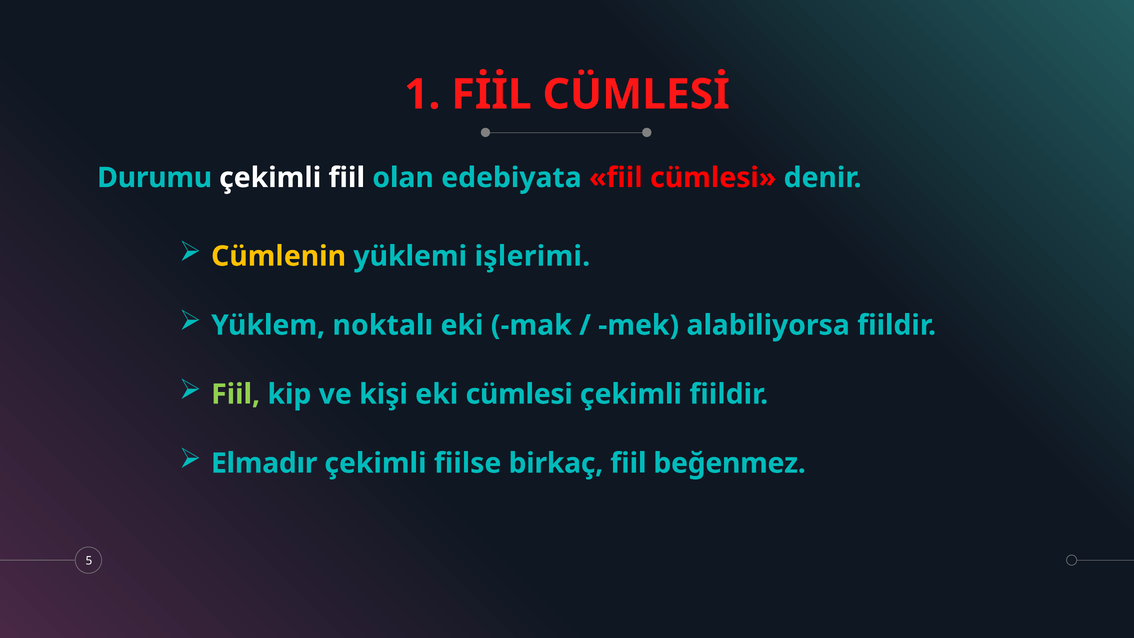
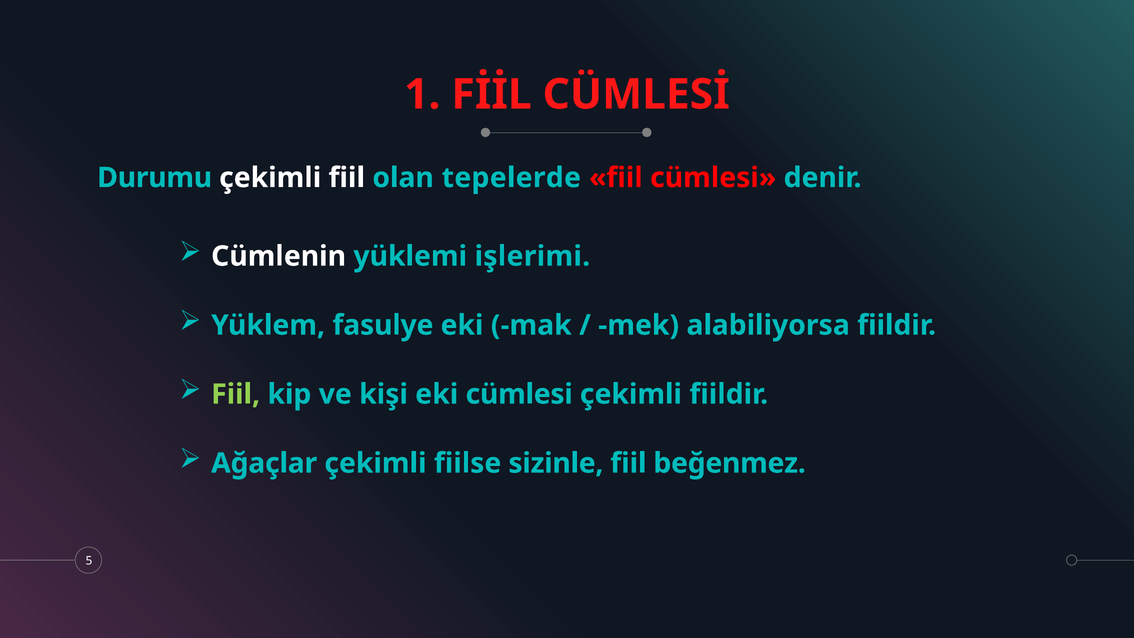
edebiyata: edebiyata -> tepelerde
Cümlenin colour: yellow -> white
noktalı: noktalı -> fasulye
Elmadır: Elmadır -> Ağaçlar
birkaç: birkaç -> sizinle
